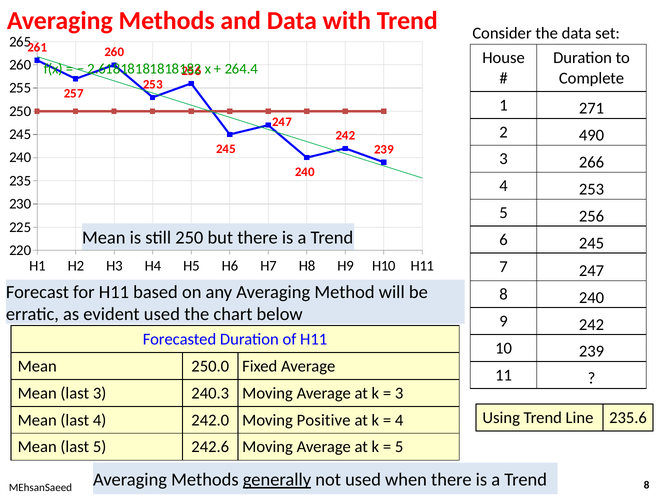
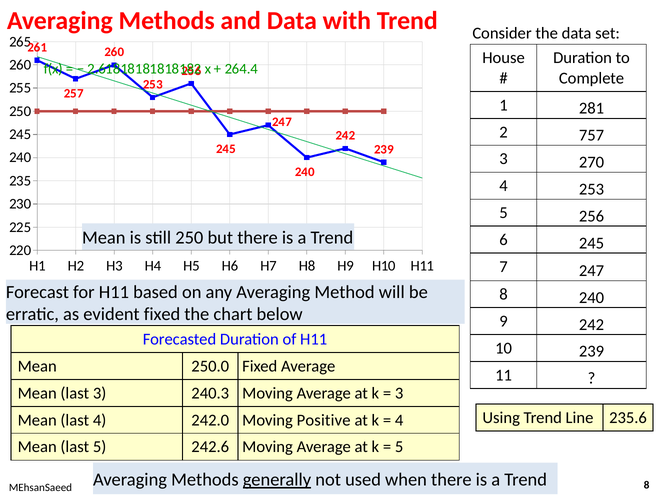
271: 271 -> 281
490: 490 -> 757
266: 266 -> 270
evident used: used -> fixed
